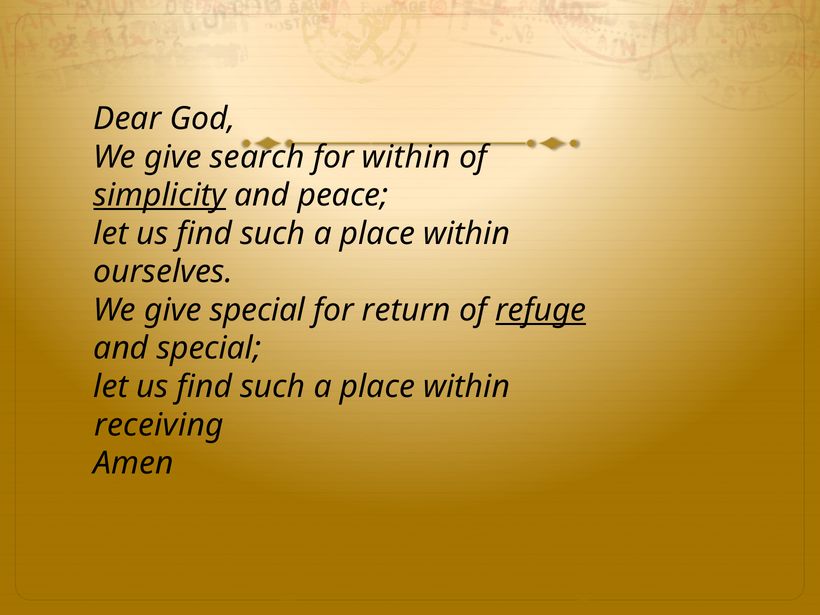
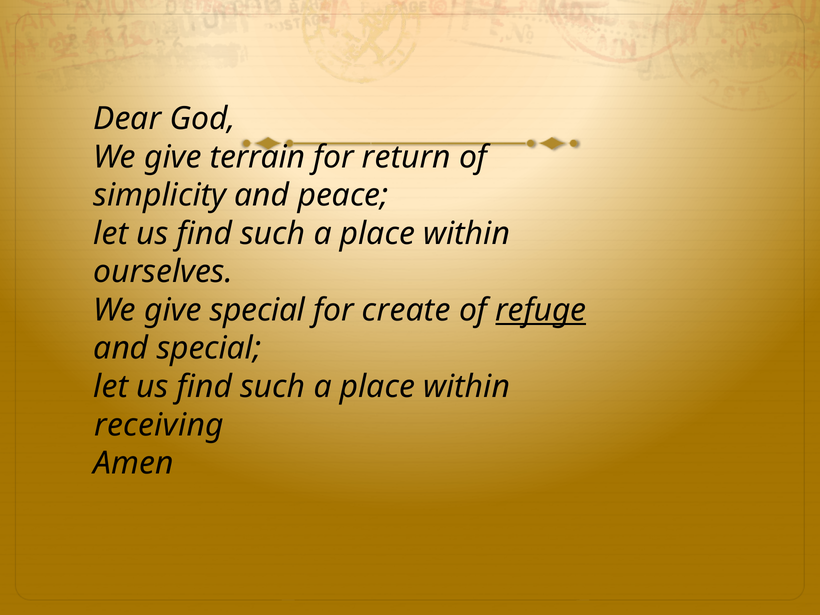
search: search -> terrain
for within: within -> return
simplicity underline: present -> none
return: return -> create
